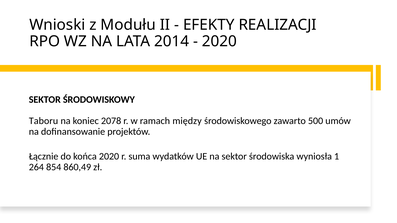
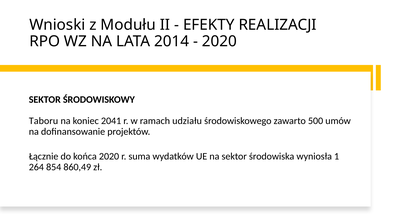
2078: 2078 -> 2041
między: między -> udziału
